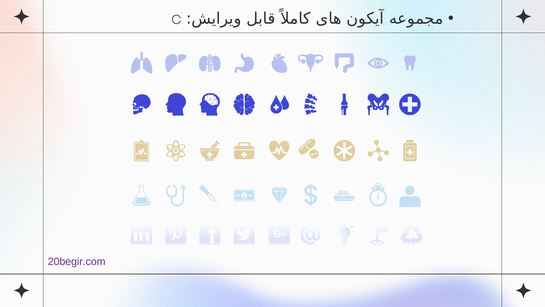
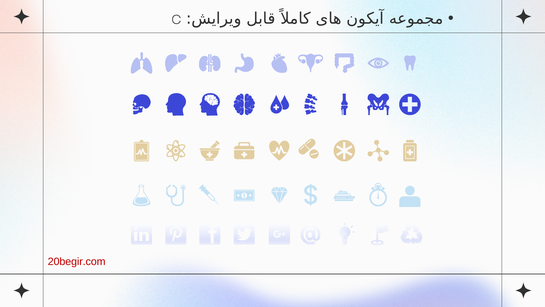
20begir.com colour: purple -> red
